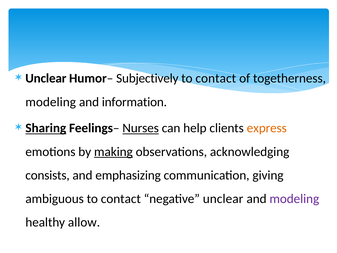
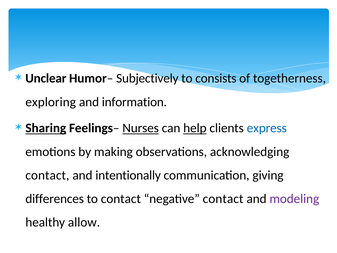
contact at (216, 78): contact -> consists
modeling at (51, 102): modeling -> exploring
help underline: none -> present
express colour: orange -> blue
making underline: present -> none
consists at (48, 175): consists -> contact
emphasizing: emphasizing -> intentionally
ambiguous: ambiguous -> differences
negative unclear: unclear -> contact
